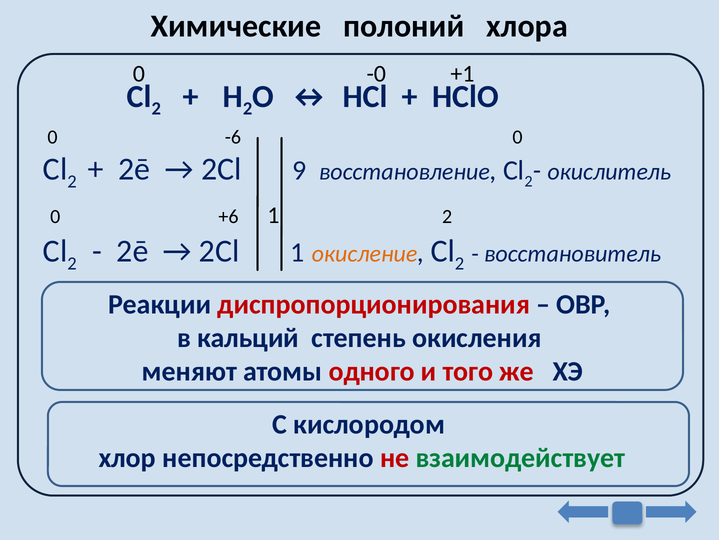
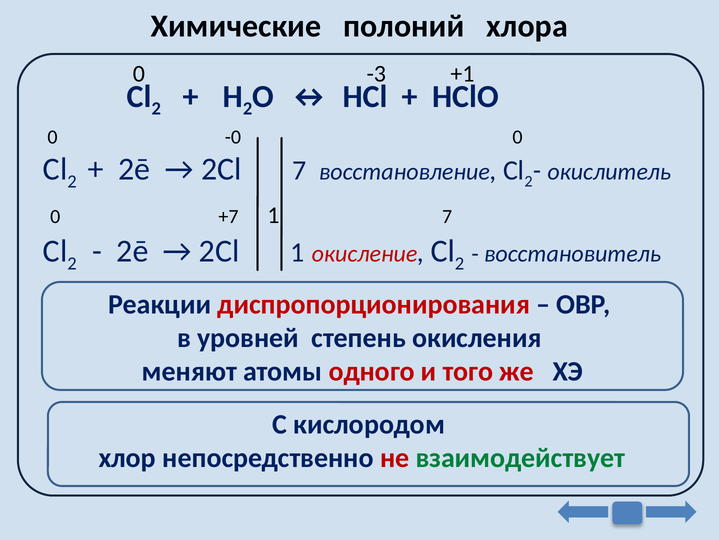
-0: -0 -> -3
-6: -6 -> -0
2Cl 9: 9 -> 7
+6: +6 -> +7
1 2: 2 -> 7
окисление colour: orange -> red
кальций: кальций -> уровней
